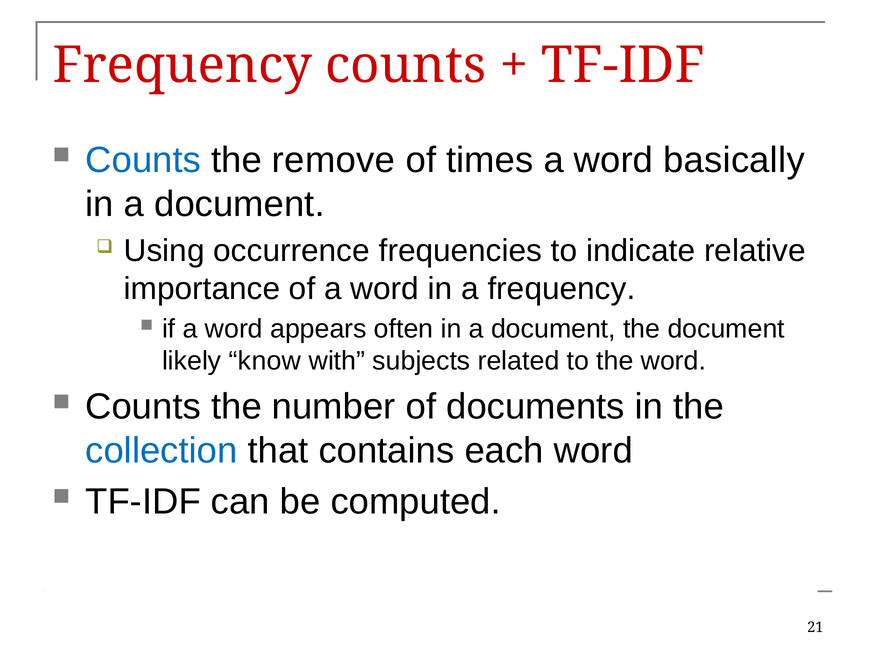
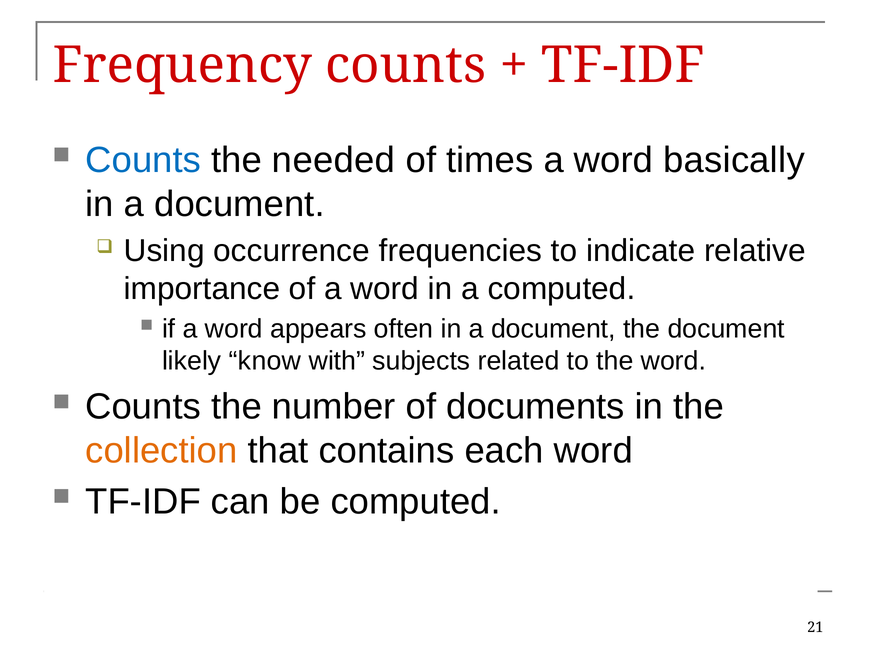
remove: remove -> needed
a frequency: frequency -> computed
collection colour: blue -> orange
